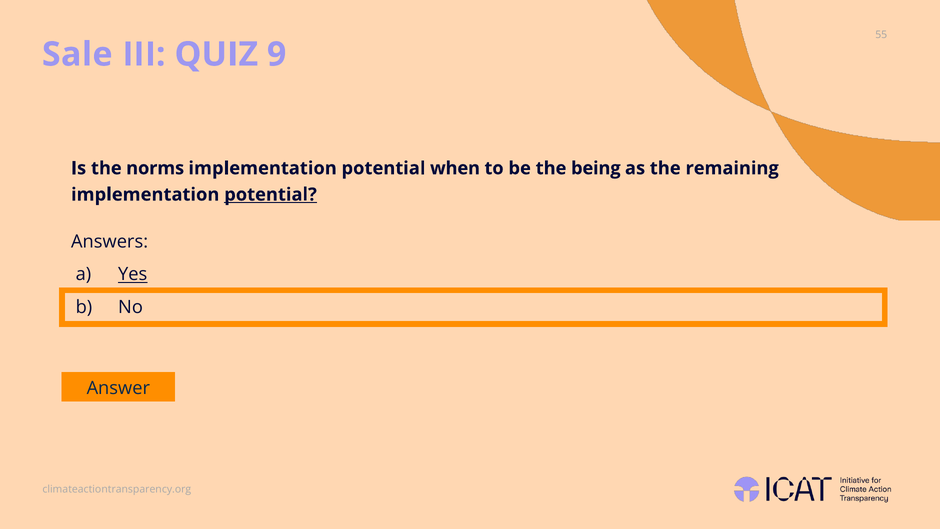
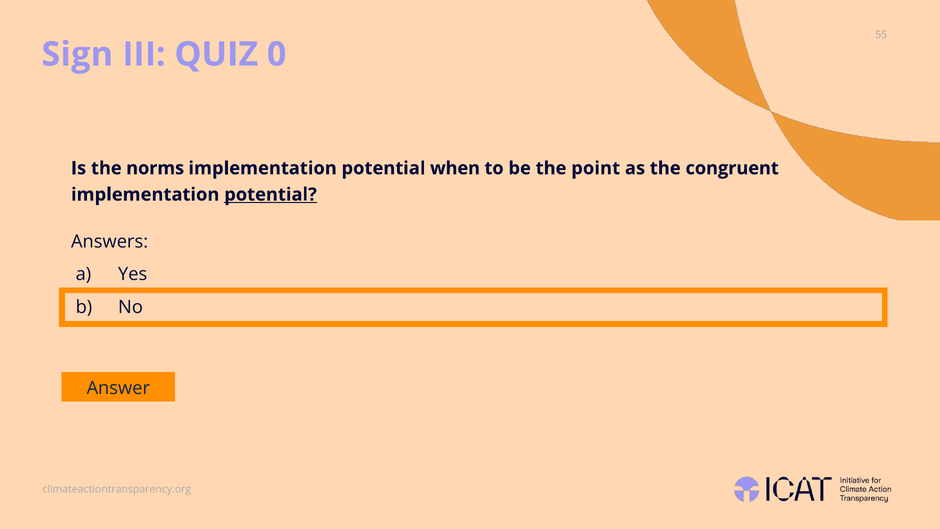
Sale: Sale -> Sign
9: 9 -> 0
being: being -> point
remaining: remaining -> congruent
Yes underline: present -> none
